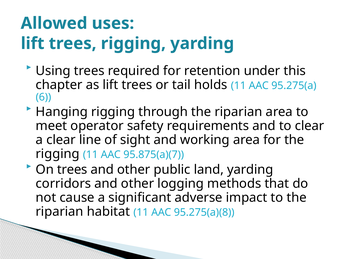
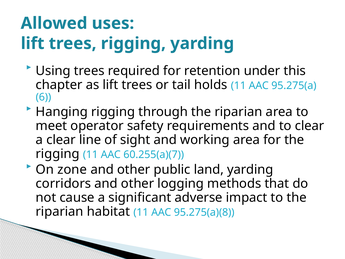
95.875(a)(7: 95.875(a)(7 -> 60.255(a)(7
On trees: trees -> zone
